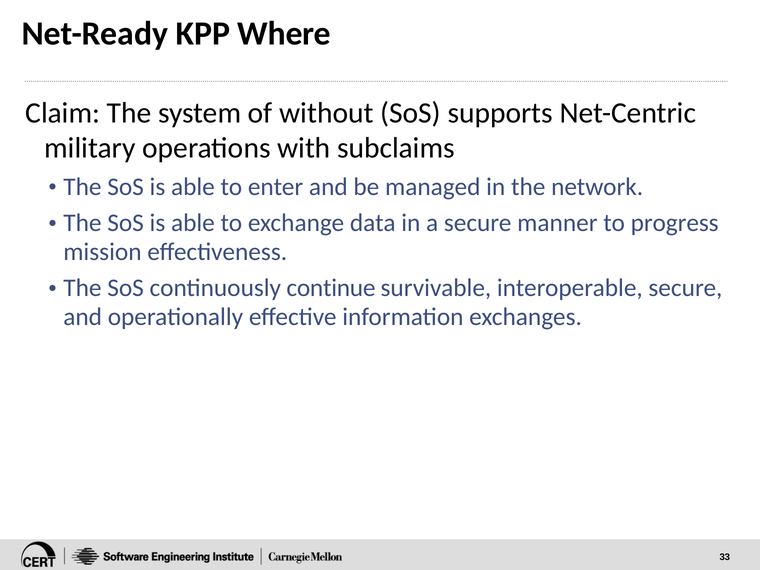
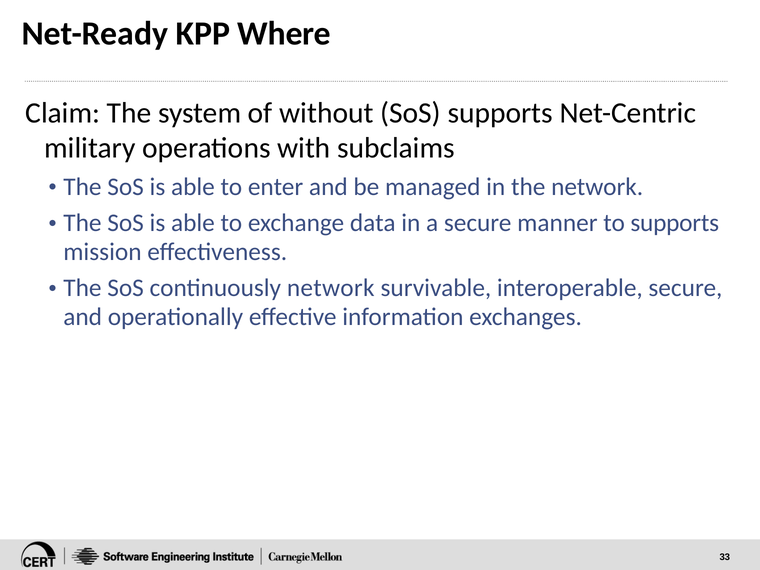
to progress: progress -> supports
continuously continue: continue -> network
